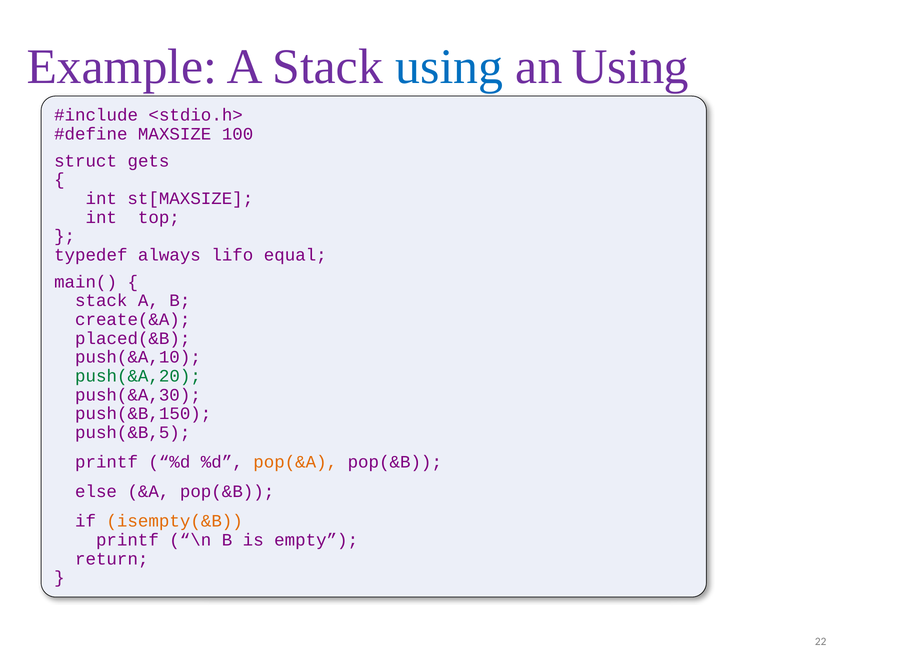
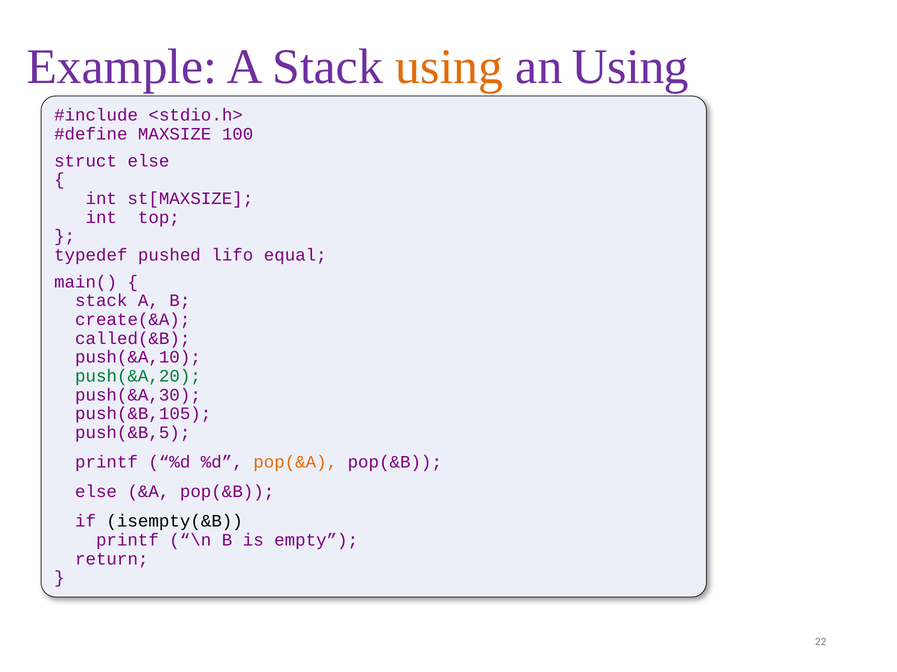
using at (449, 67) colour: blue -> orange
struct gets: gets -> else
always: always -> pushed
placed(&B: placed(&B -> called(&B
push(&B,150: push(&B,150 -> push(&B,105
isempty(&B colour: orange -> black
